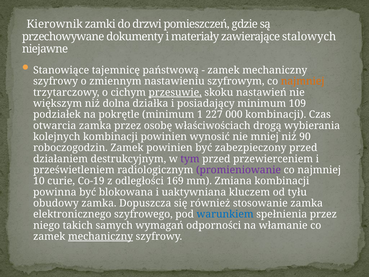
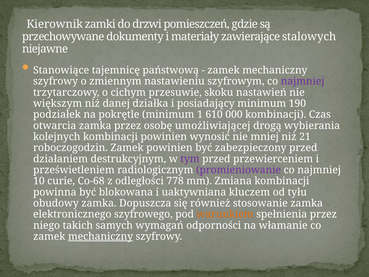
najmniej at (303, 81) colour: orange -> purple
przesuwie underline: present -> none
dolna: dolna -> danej
109: 109 -> 190
227: 227 -> 610
właściwościach: właściwościach -> umożliwiającej
90: 90 -> 21
Co-19: Co-19 -> Co-68
169: 169 -> 778
warunkiem colour: blue -> orange
